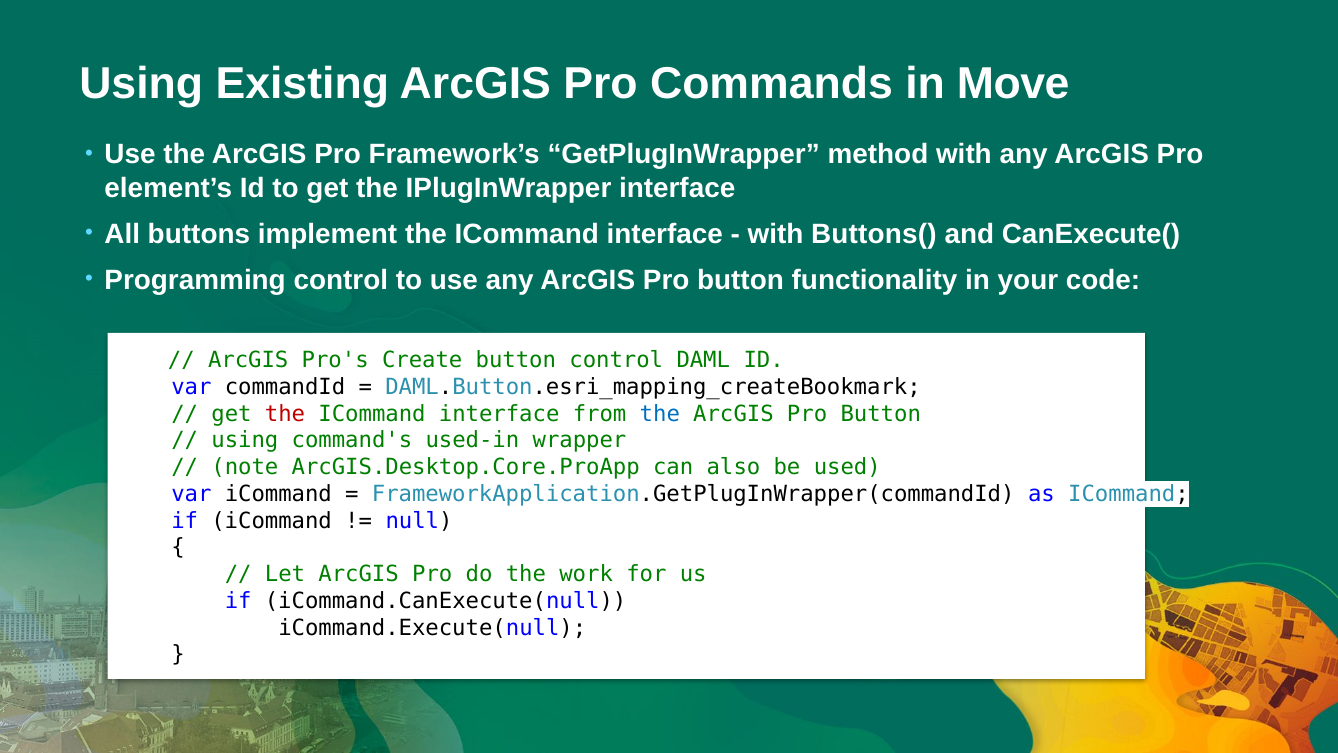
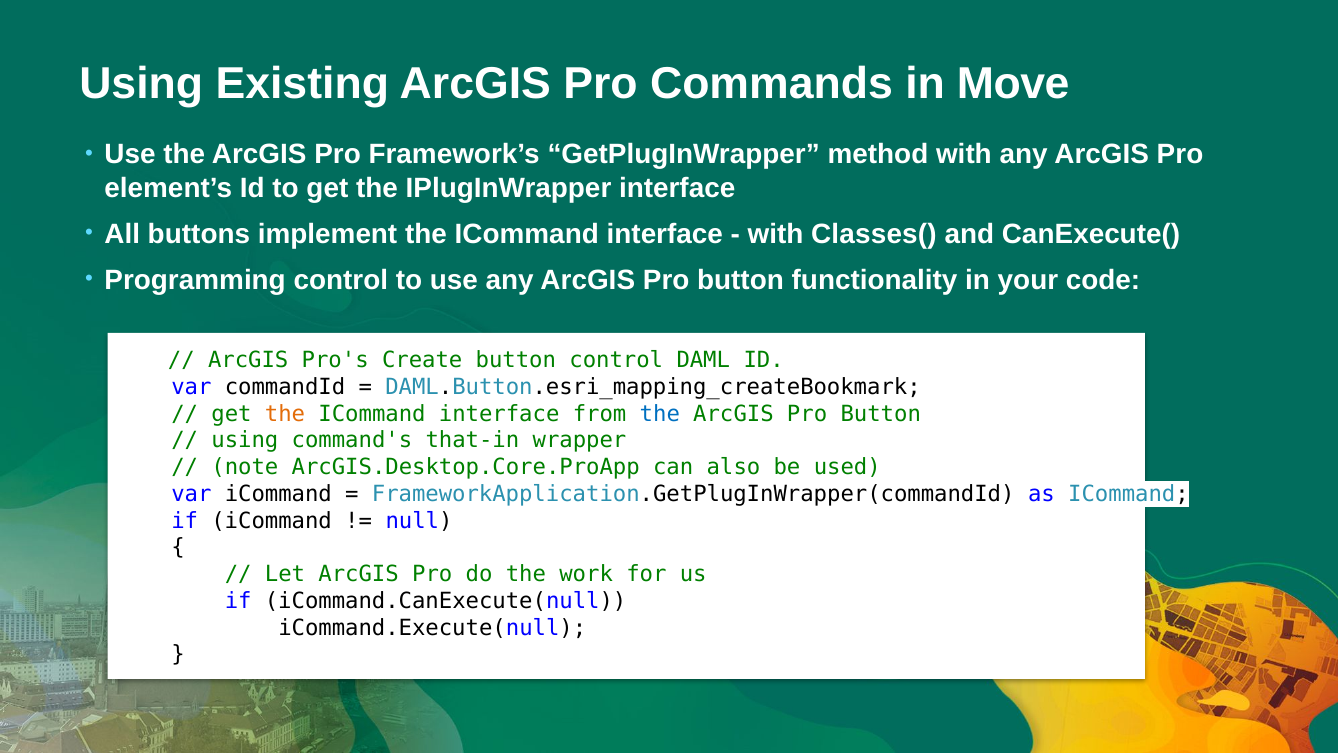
Buttons(: Buttons( -> Classes(
the at (285, 414) colour: red -> orange
used-in: used-in -> that-in
